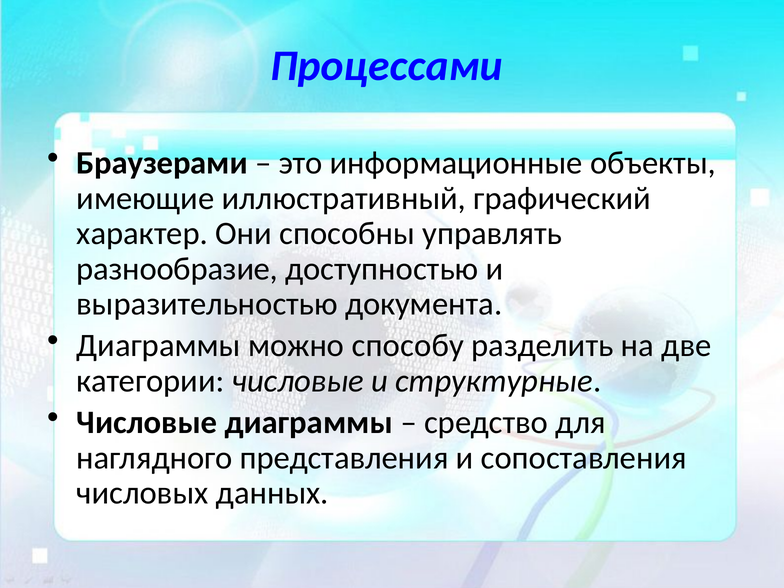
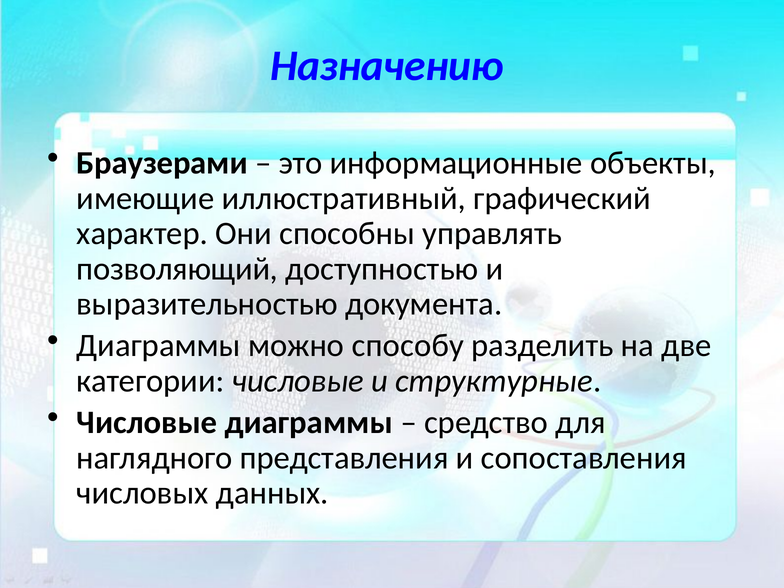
Процессами: Процессами -> Назначению
разнообразие: разнообразие -> позволяющий
